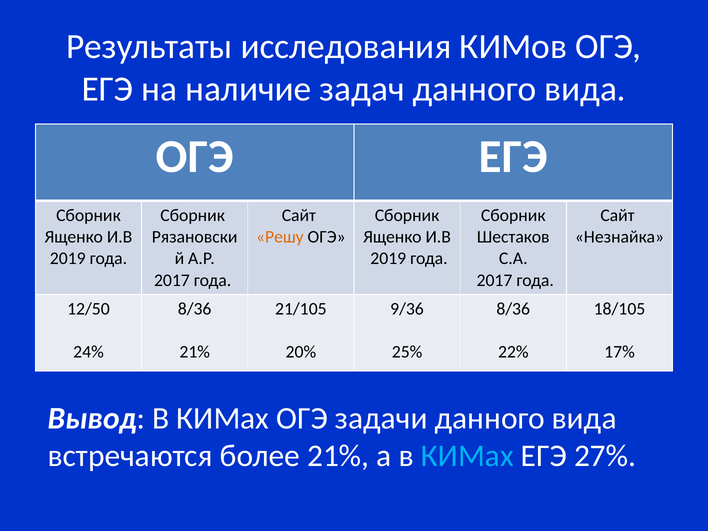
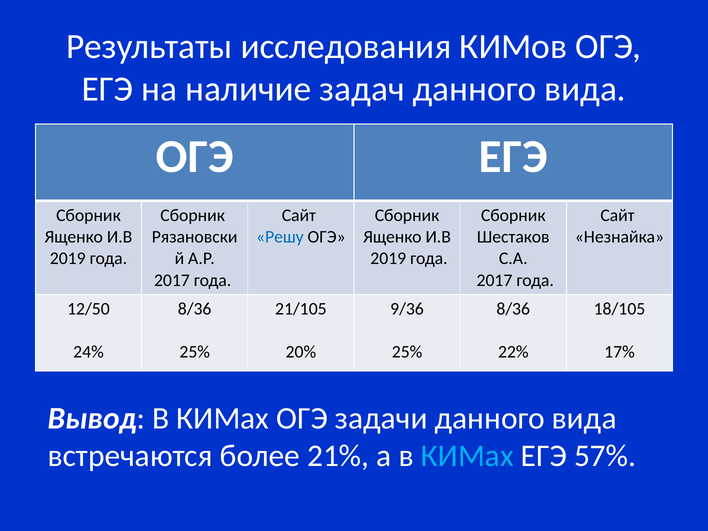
Решу colour: orange -> blue
21% at (195, 352): 21% -> 25%
27%: 27% -> 57%
